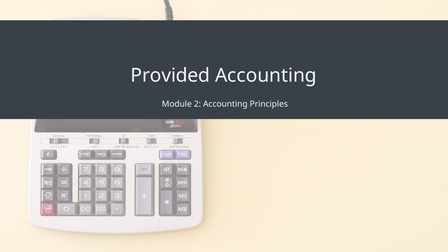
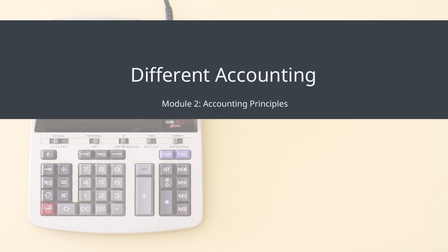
Provided: Provided -> Different
